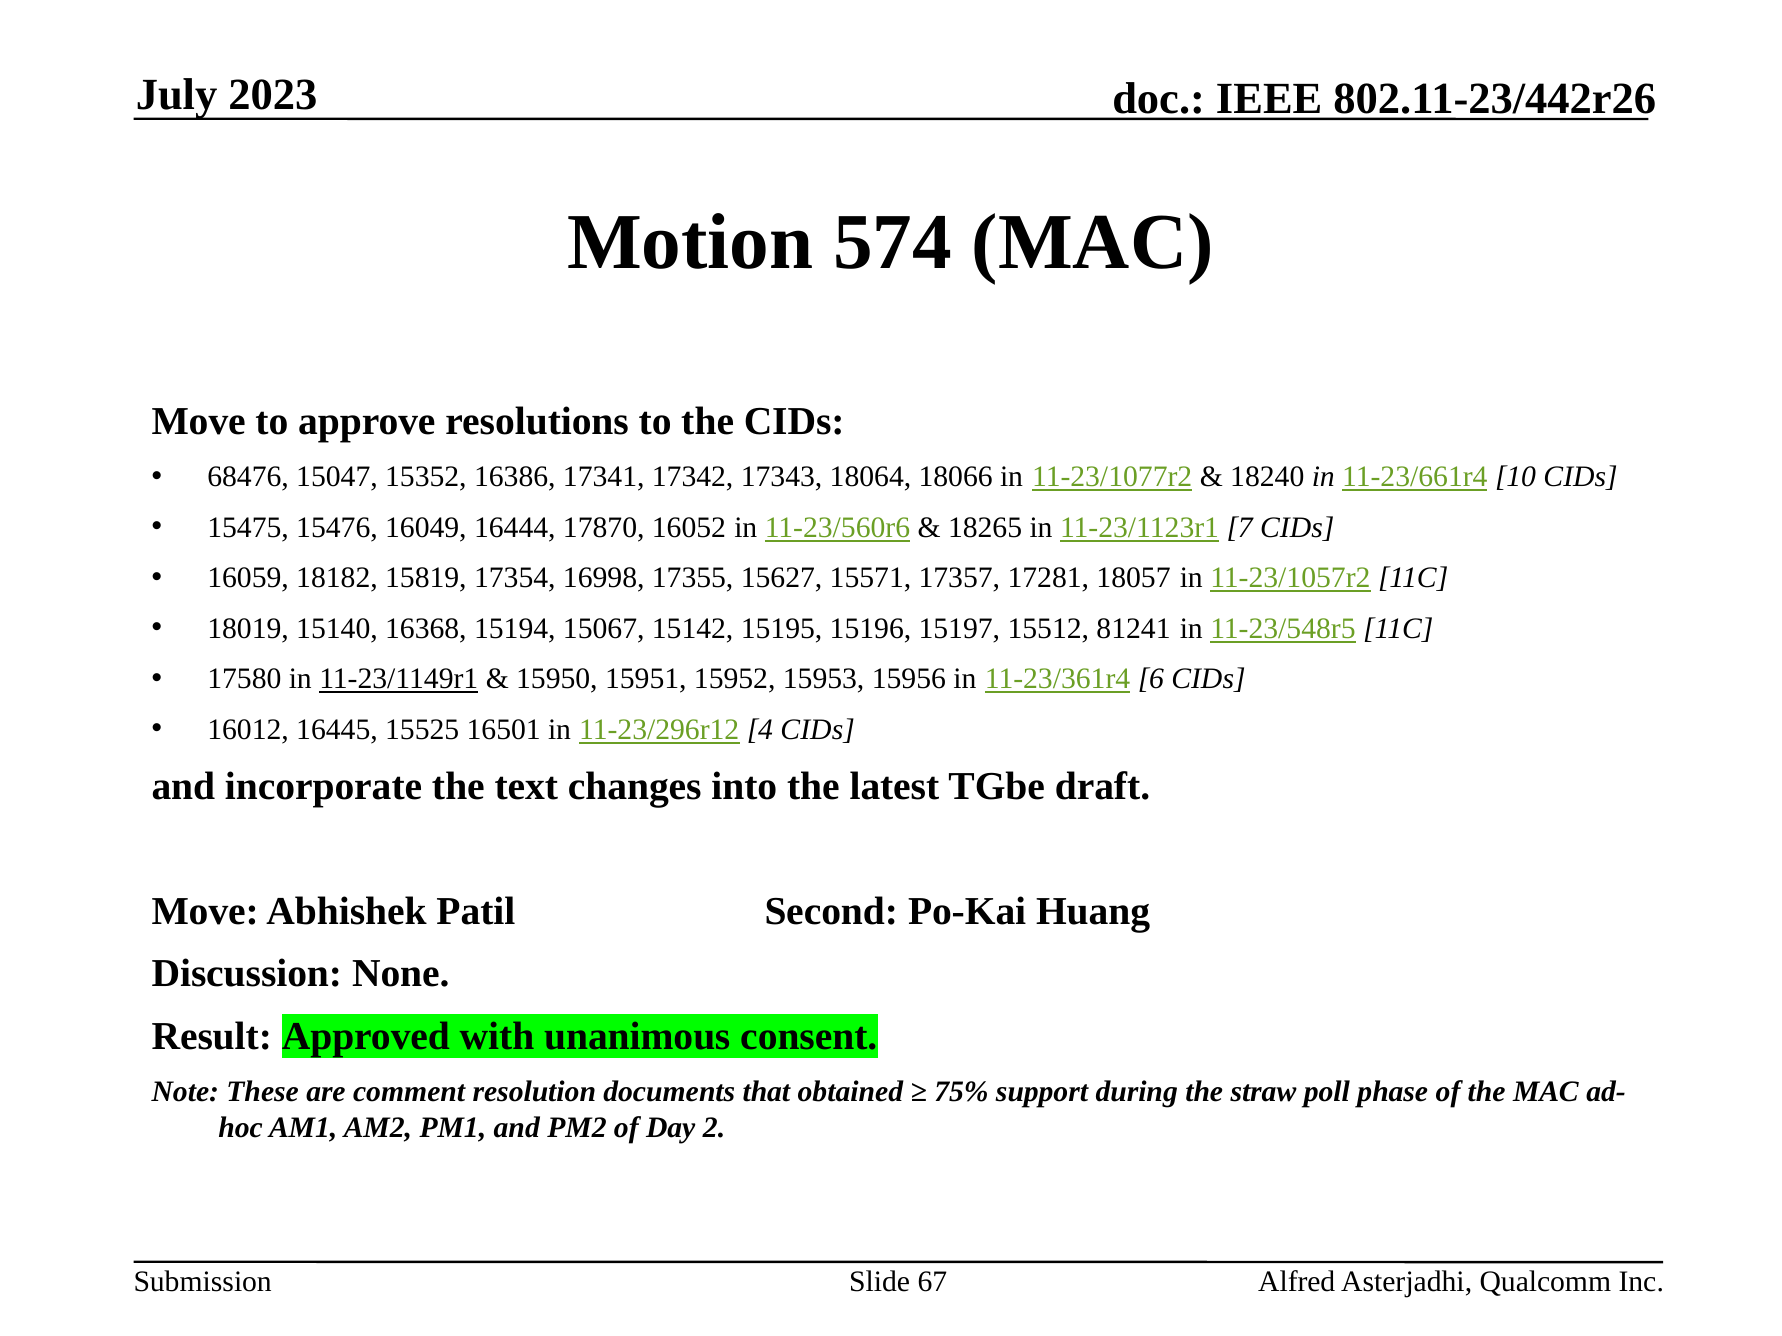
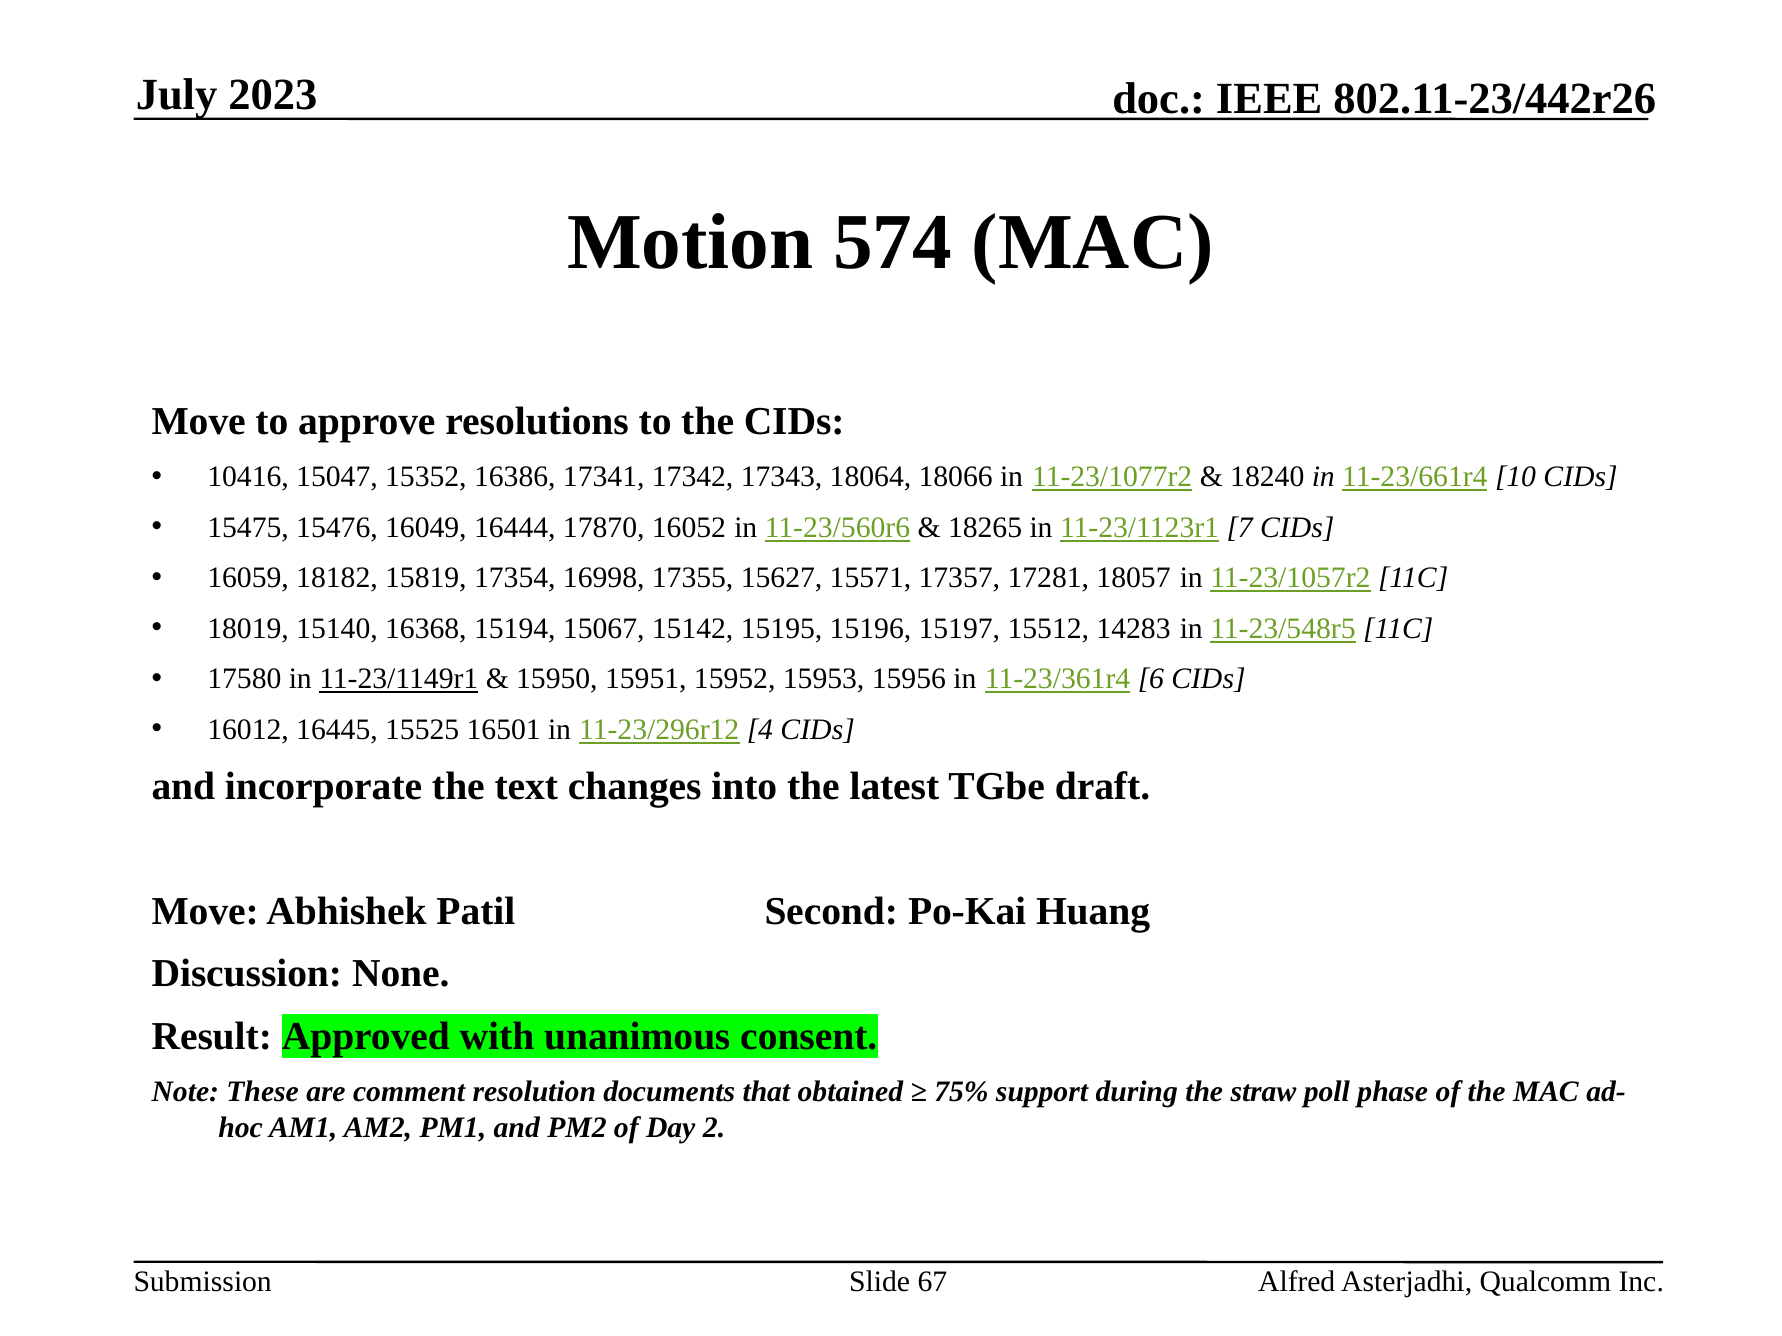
68476: 68476 -> 10416
81241: 81241 -> 14283
